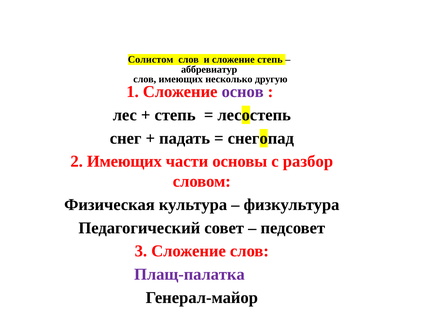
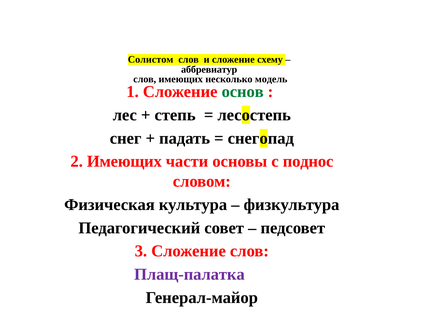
сложение степь: степь -> схему
другую: другую -> модель
основ colour: purple -> green
разбор: разбор -> поднос
